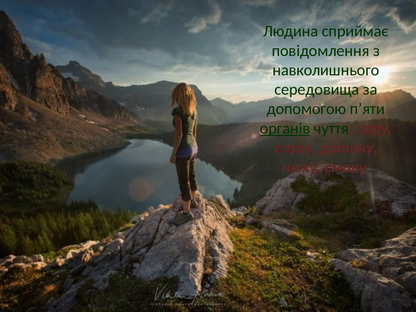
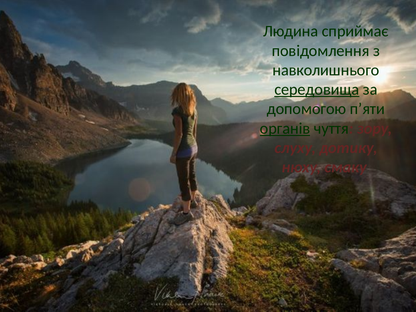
середовища underline: none -> present
